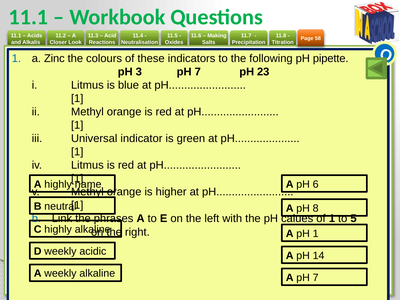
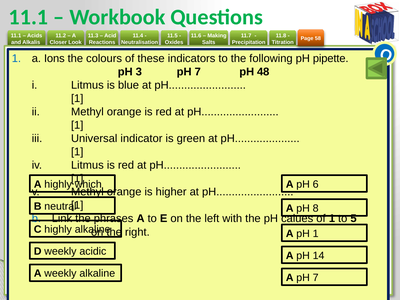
Zinc: Zinc -> Ions
23: 23 -> 48
name: name -> which
